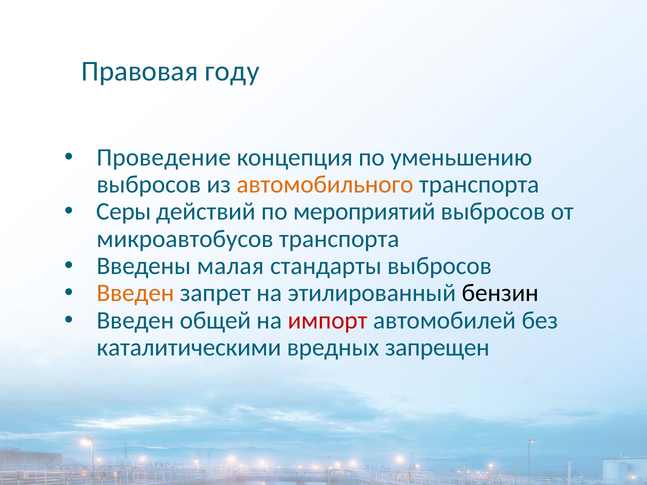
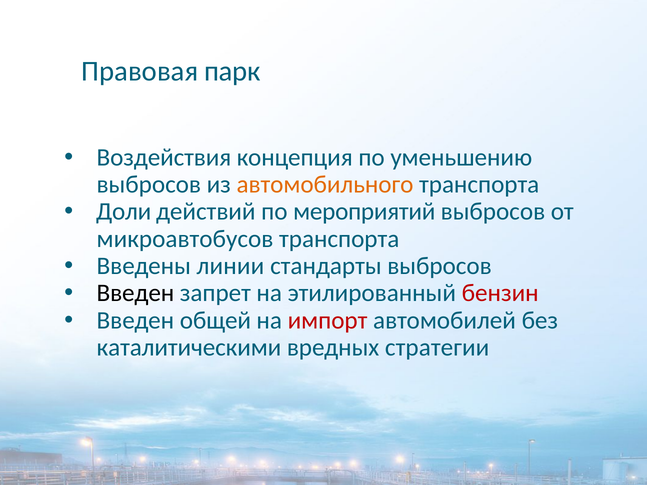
году: году -> парк
Проведение: Проведение -> Воздействия
Серы: Серы -> Доли
малая: малая -> линии
Введен at (135, 293) colour: orange -> black
бензин colour: black -> red
запрещен: запрещен -> стратегии
